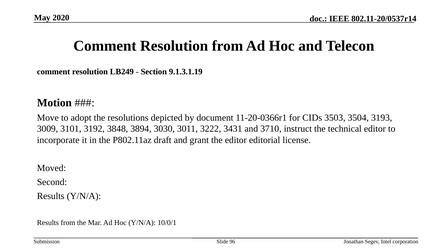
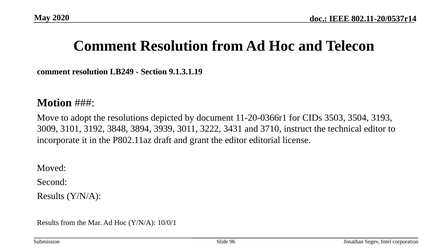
3030: 3030 -> 3939
